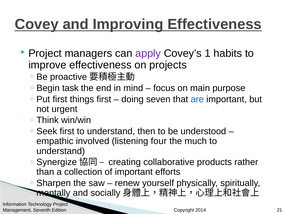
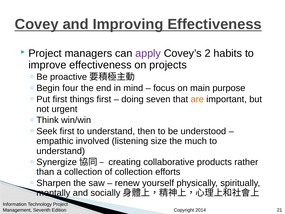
1: 1 -> 2
task: task -> four
are colour: blue -> orange
four: four -> size
of important: important -> collection
